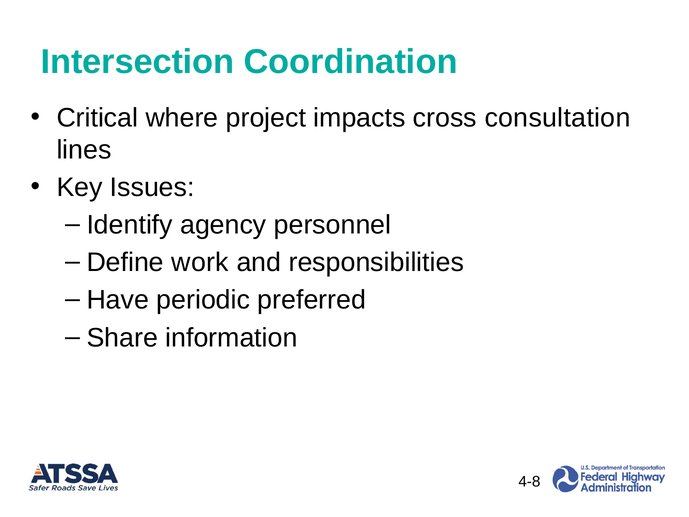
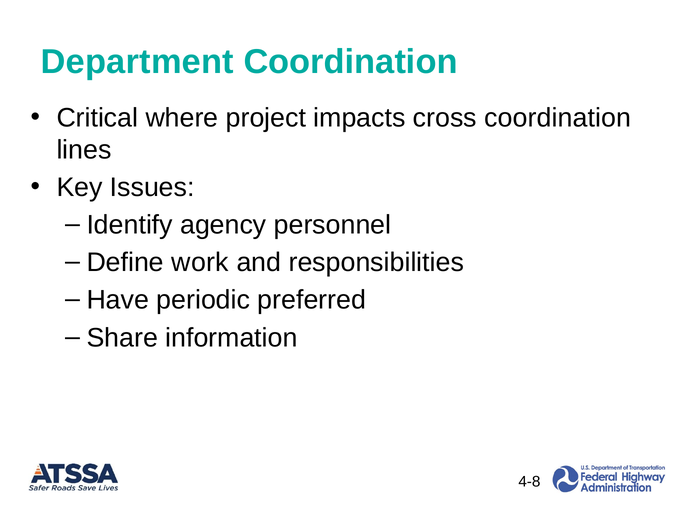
Intersection: Intersection -> Department
cross consultation: consultation -> coordination
